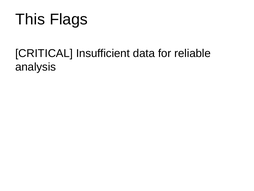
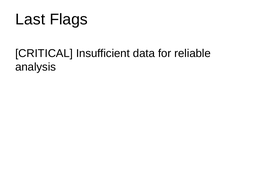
This: This -> Last
